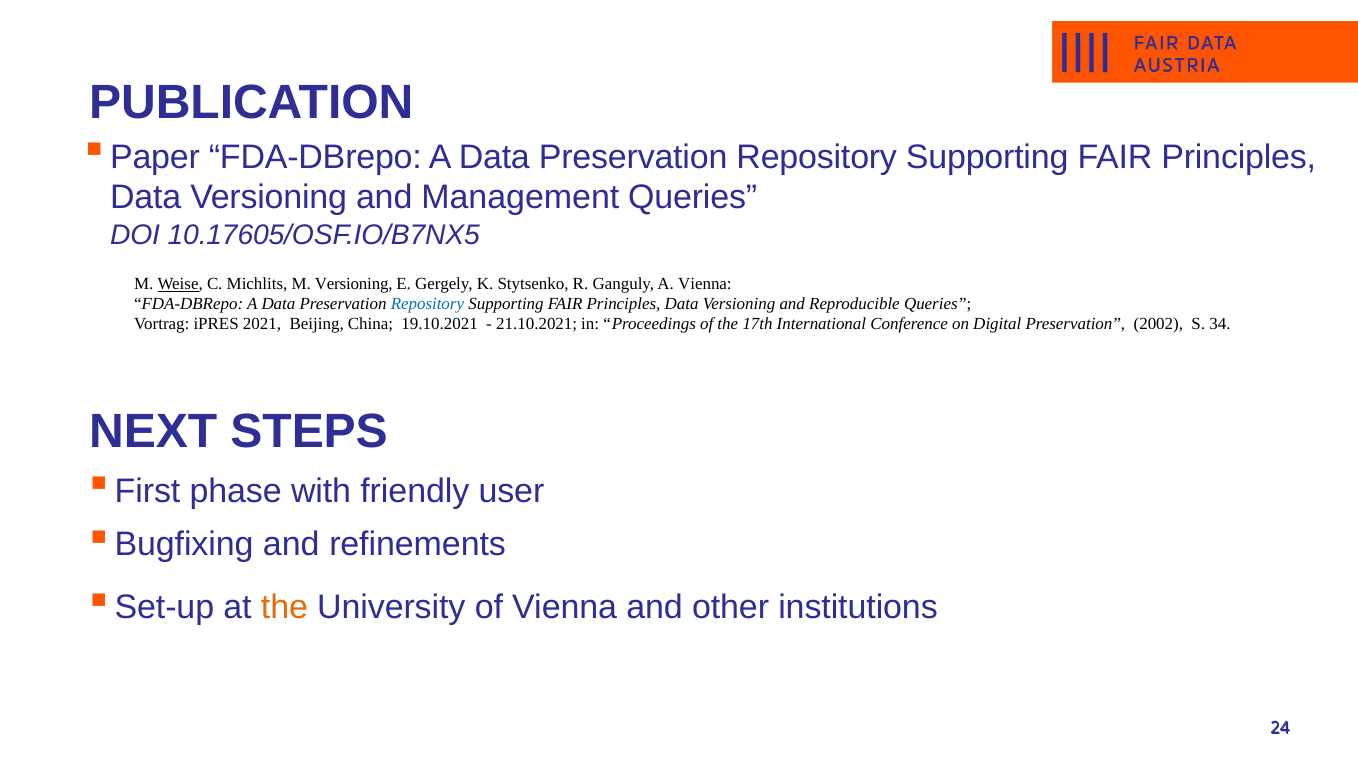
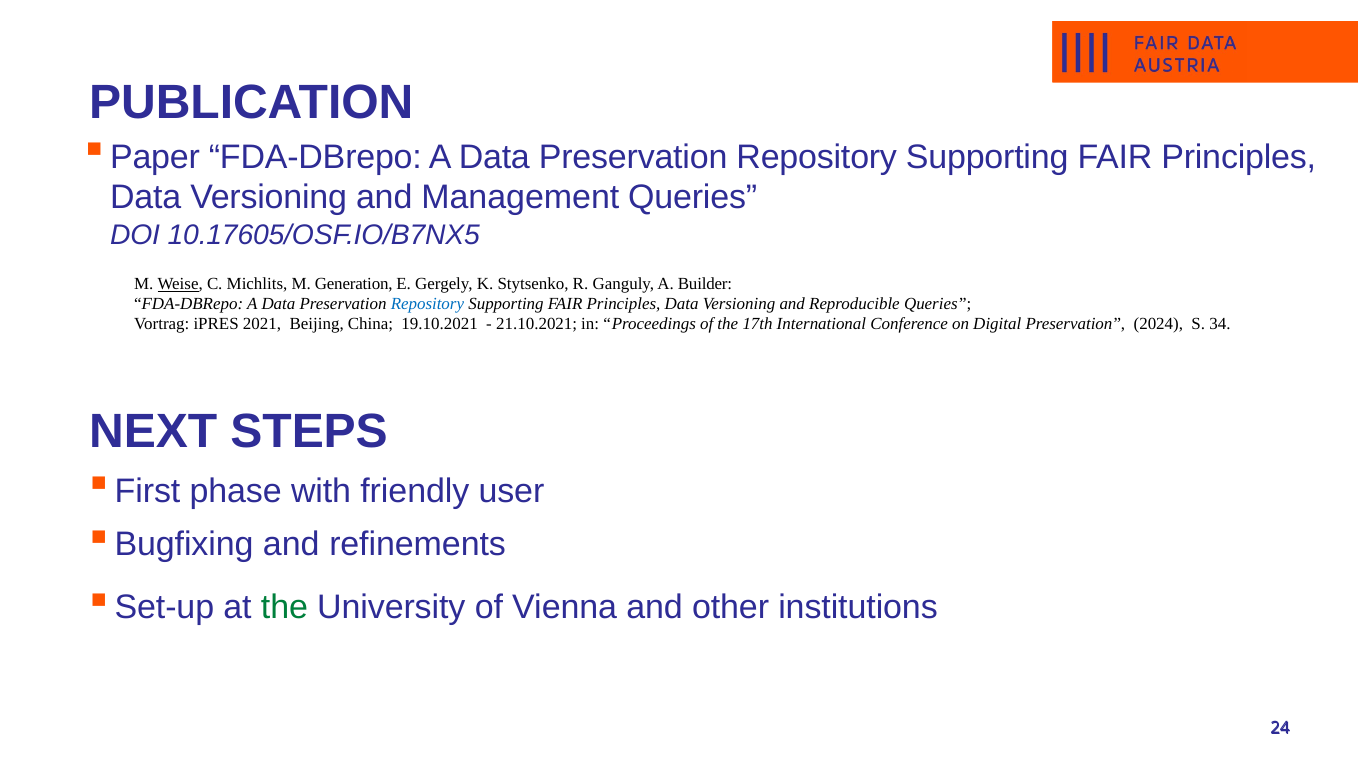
M Versioning: Versioning -> Generation
A Vienna: Vienna -> Builder
2002: 2002 -> 2024
the at (284, 607) colour: orange -> green
